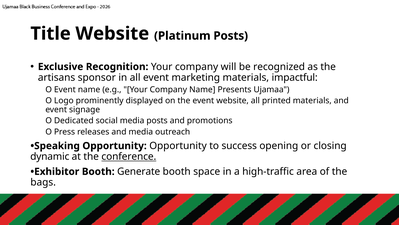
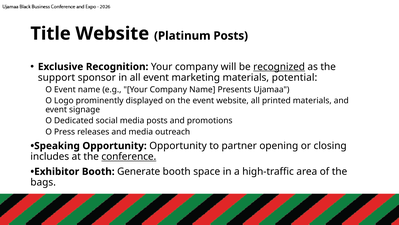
recognized underline: none -> present
artisans: artisans -> support
impactful: impactful -> potential
success: success -> partner
dynamic: dynamic -> includes
